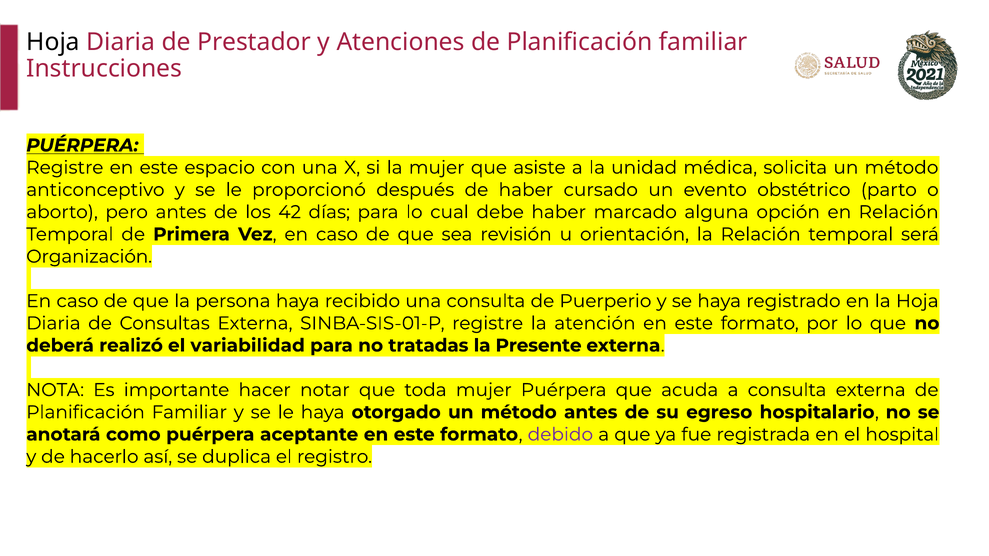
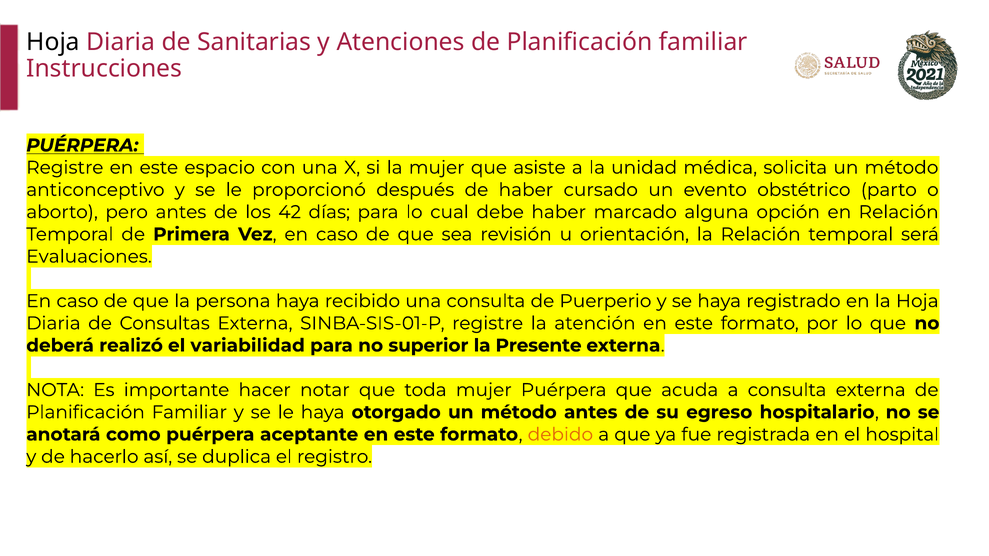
Prestador: Prestador -> Sanitarias
Organización: Organización -> Evaluaciones
tratadas: tratadas -> superior
debido colour: purple -> orange
